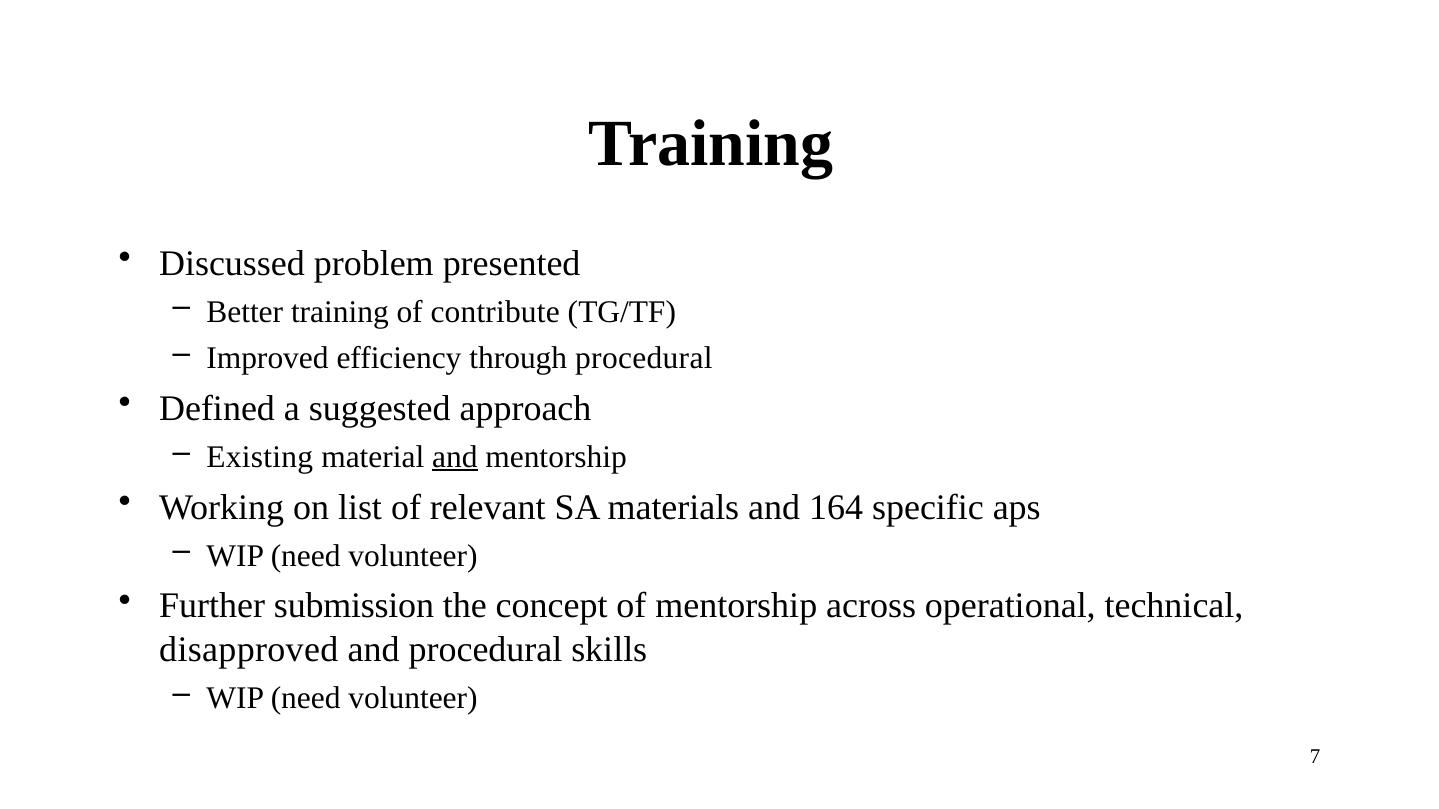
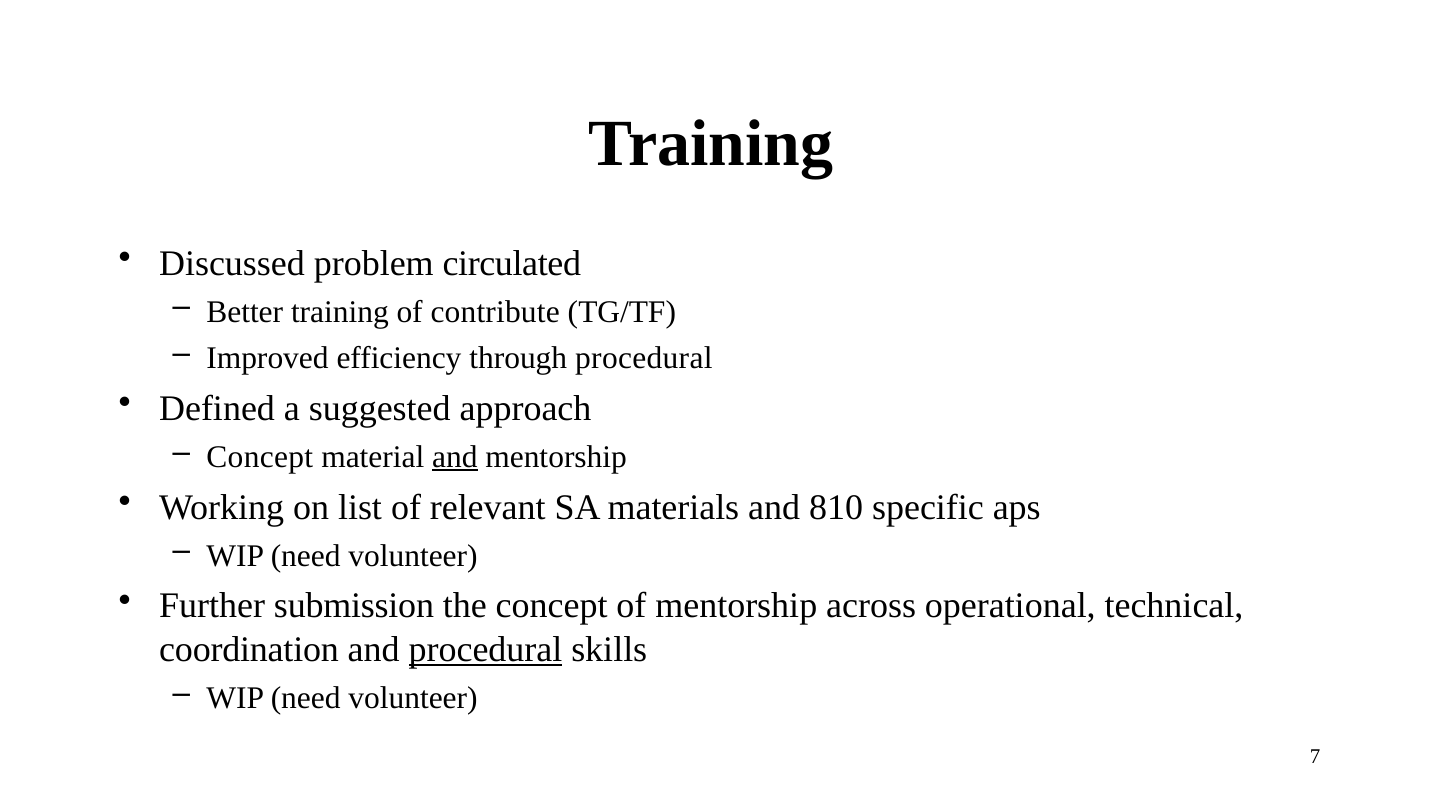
presented: presented -> circulated
Existing at (260, 457): Existing -> Concept
164: 164 -> 810
disapproved: disapproved -> coordination
procedural at (486, 650) underline: none -> present
